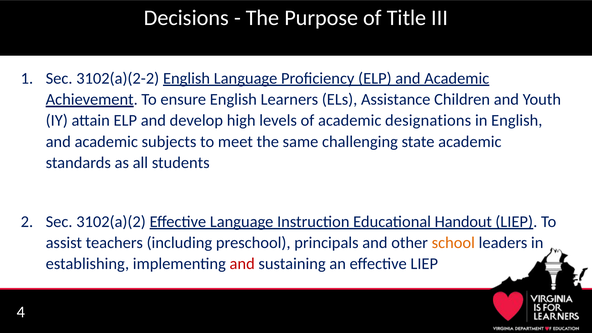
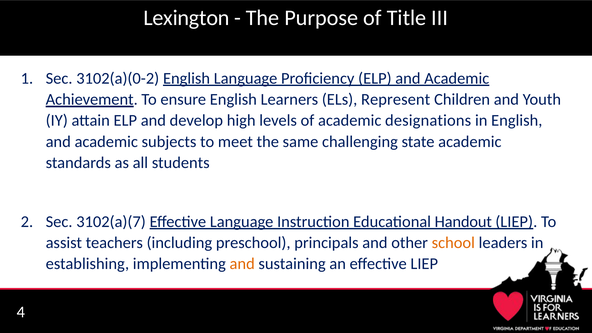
Decisions: Decisions -> Lexington
3102(a)(2-2: 3102(a)(2-2 -> 3102(a)(0-2
Assistance: Assistance -> Represent
3102(a)(2: 3102(a)(2 -> 3102(a)(7
and at (242, 264) colour: red -> orange
